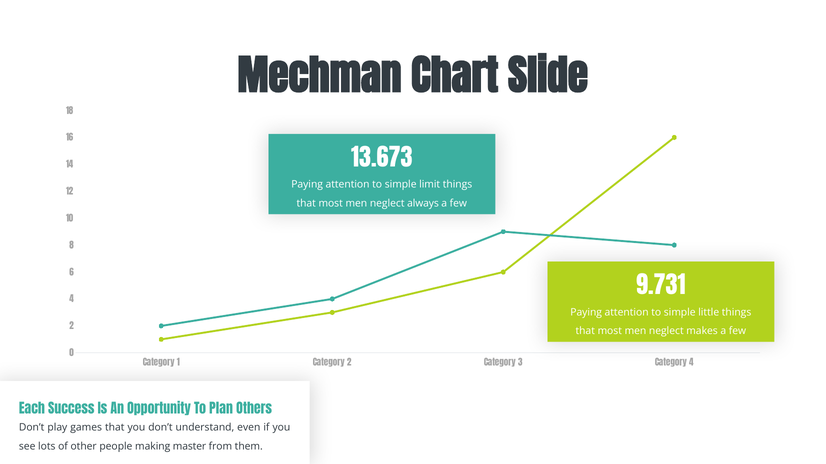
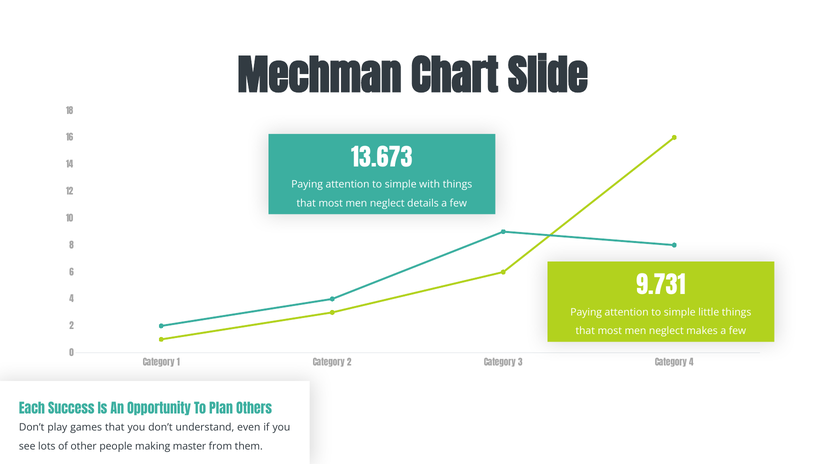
limit: limit -> with
always: always -> details
